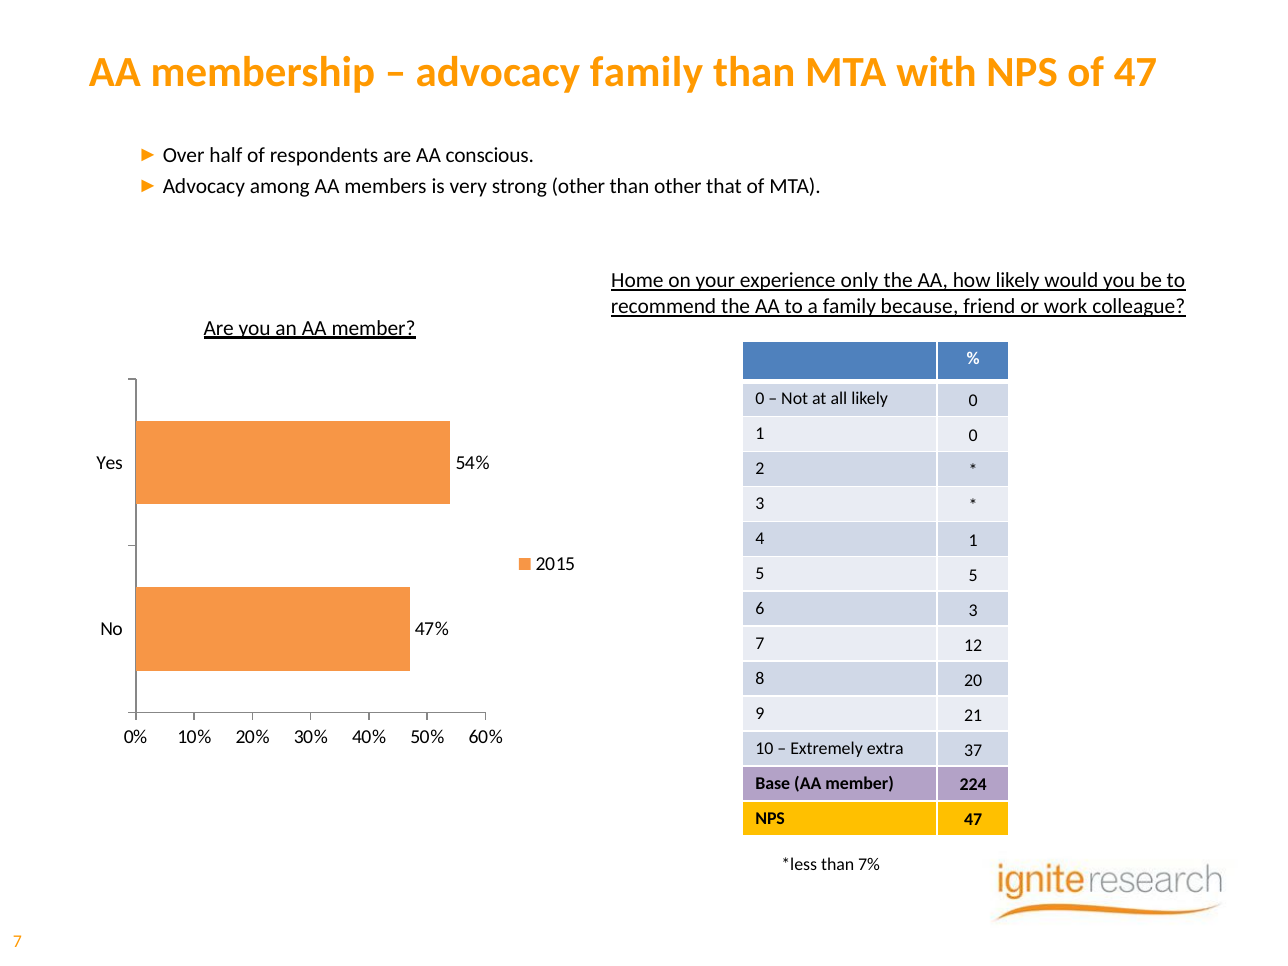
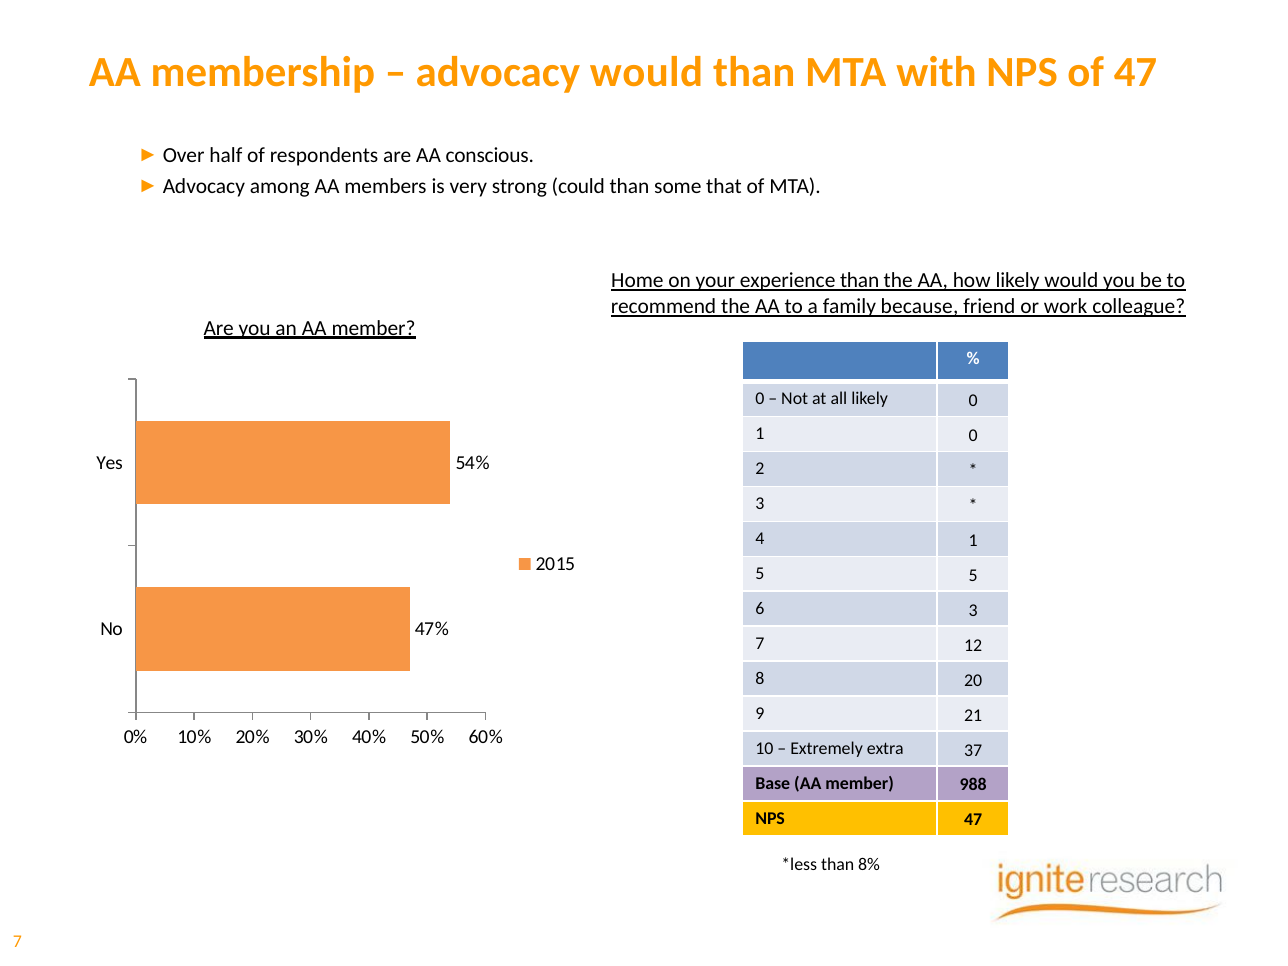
advocacy family: family -> would
strong other: other -> could
than other: other -> some
experience only: only -> than
224: 224 -> 988
7%: 7% -> 8%
